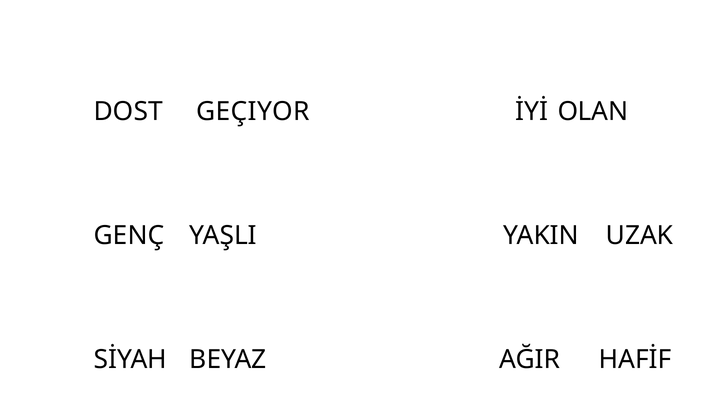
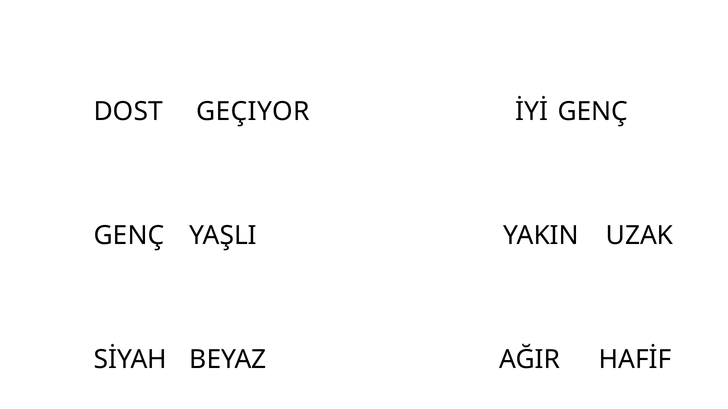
İYİ OLAN: OLAN -> GENÇ
